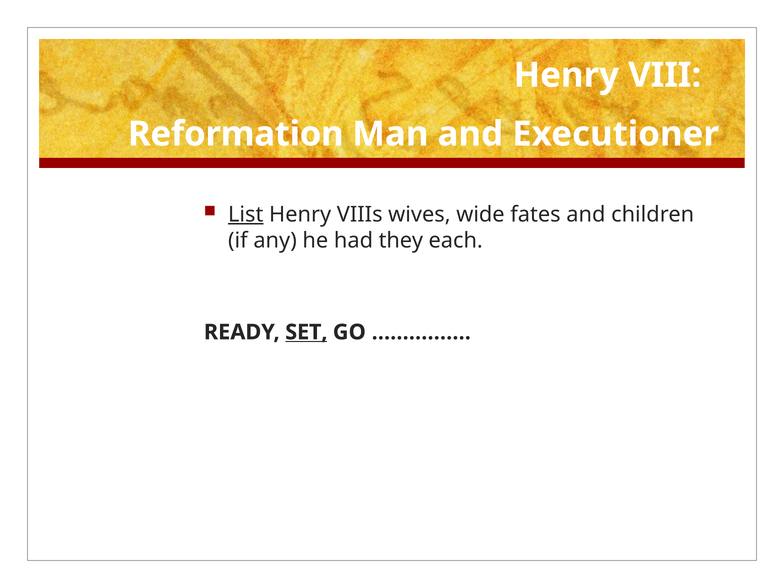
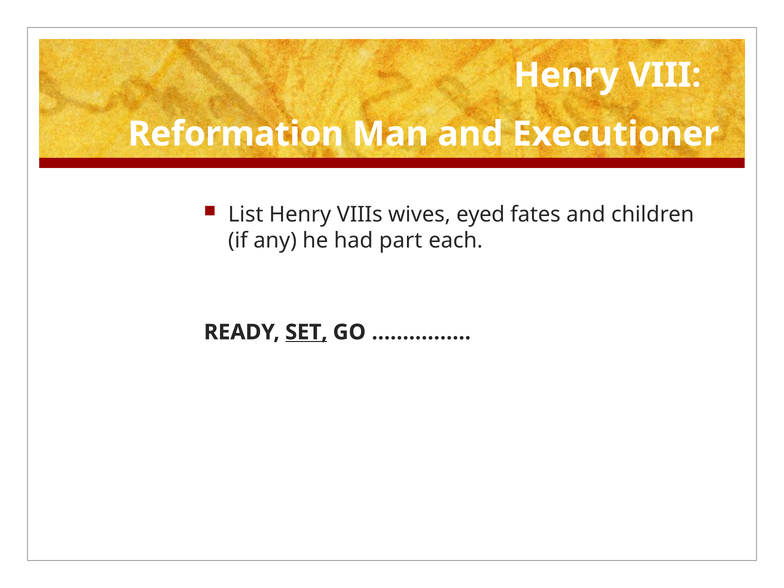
List underline: present -> none
wide: wide -> eyed
they: they -> part
